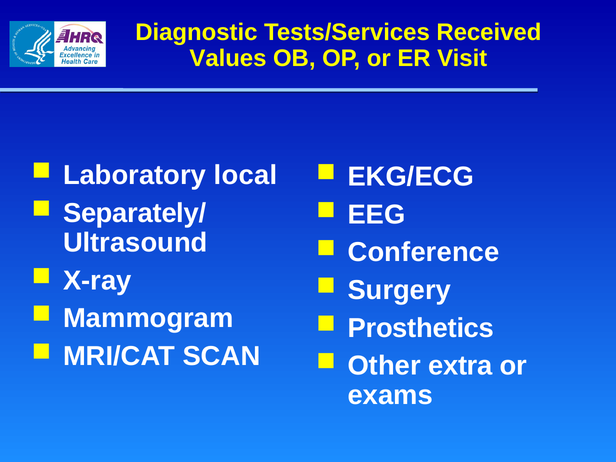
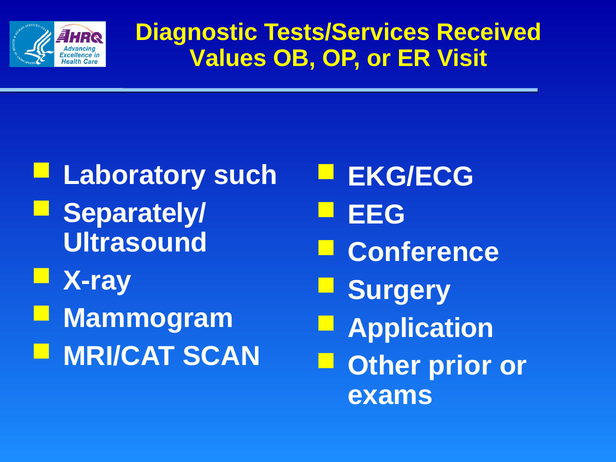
local: local -> such
Prosthetics: Prosthetics -> Application
extra: extra -> prior
